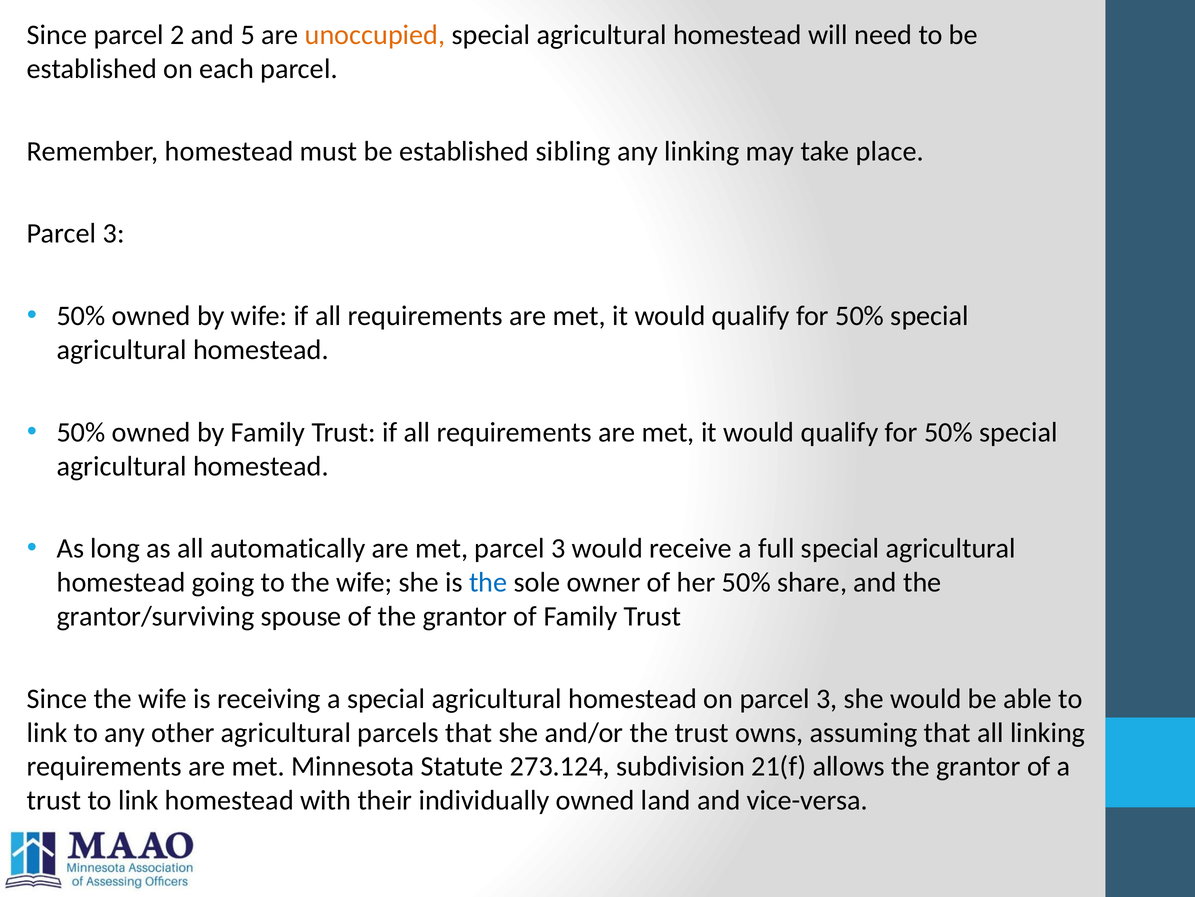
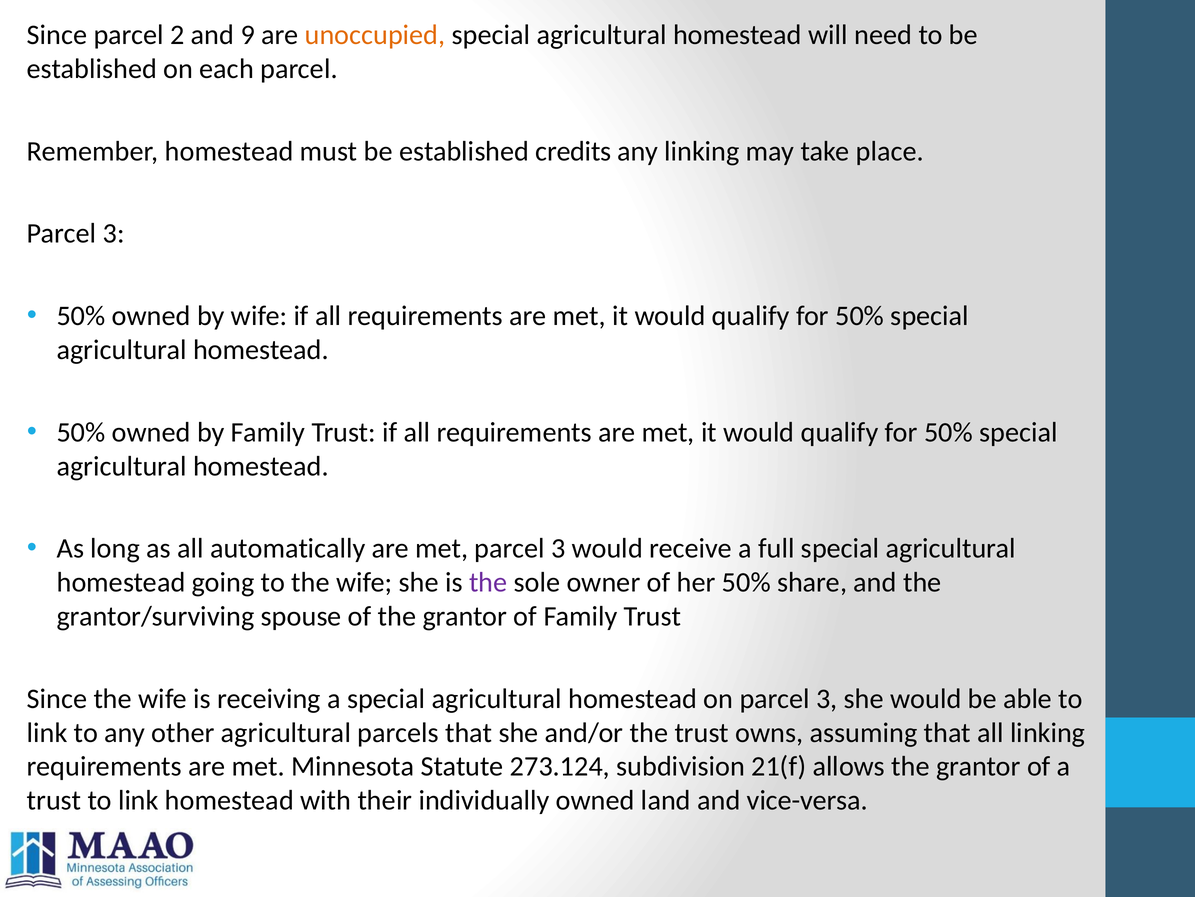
5: 5 -> 9
sibling: sibling -> credits
the at (488, 582) colour: blue -> purple
